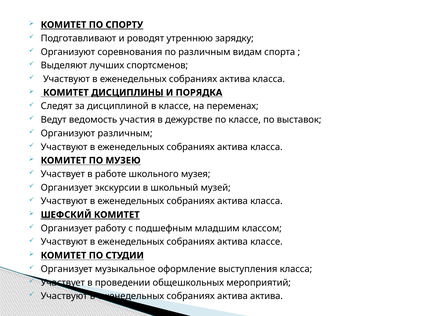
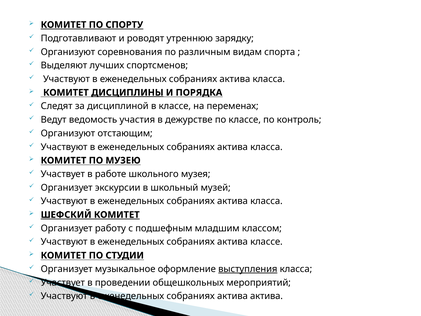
выставок: выставок -> контроль
Организуют различным: различным -> отстающим
выступления underline: none -> present
